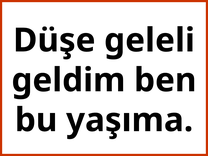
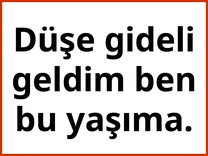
geleli: geleli -> gideli
